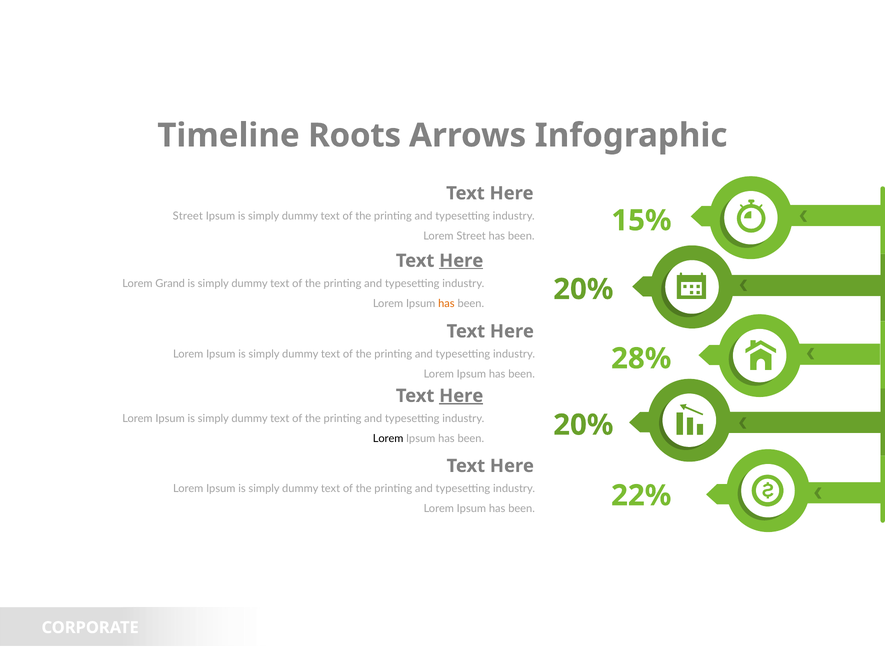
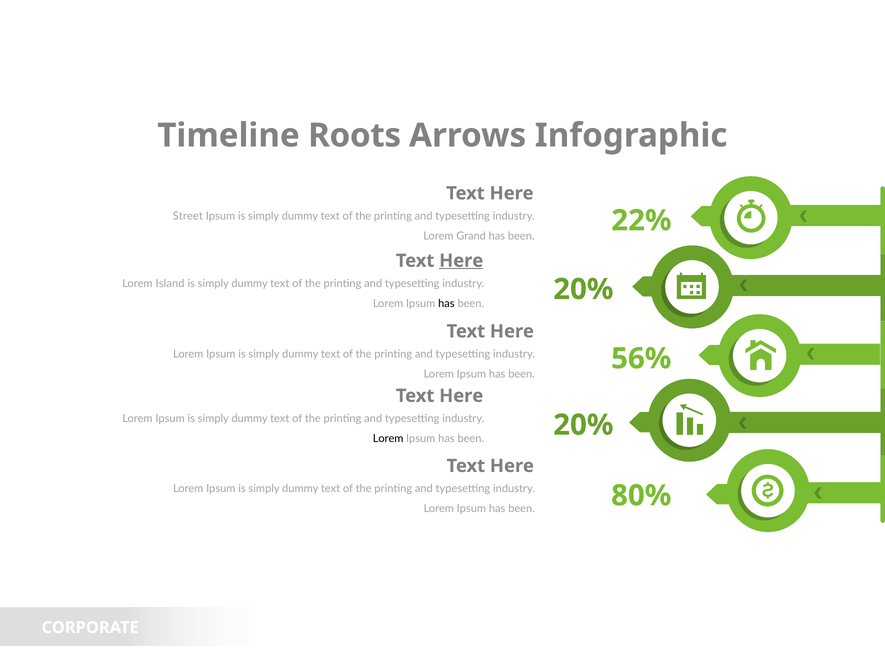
15%: 15% -> 22%
Lorem Street: Street -> Grand
Grand: Grand -> Island
has at (446, 304) colour: orange -> black
28%: 28% -> 56%
Here at (461, 396) underline: present -> none
22%: 22% -> 80%
